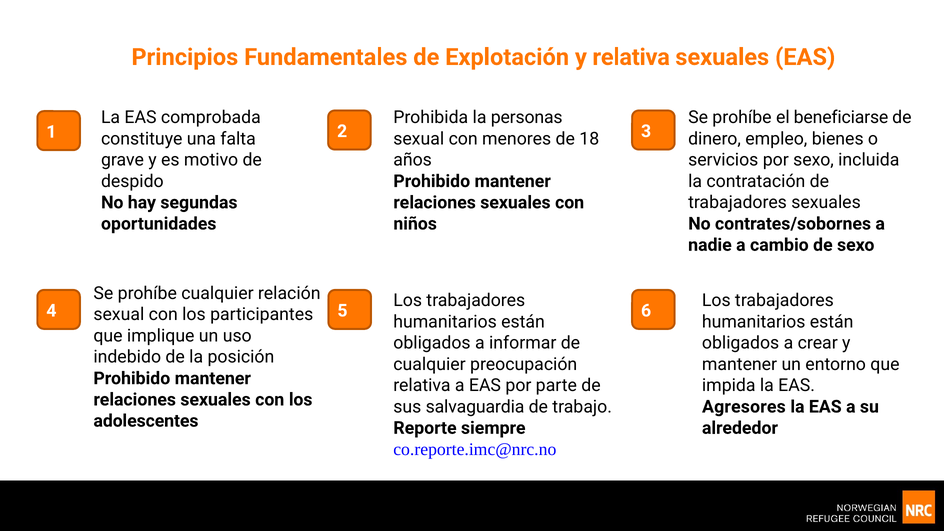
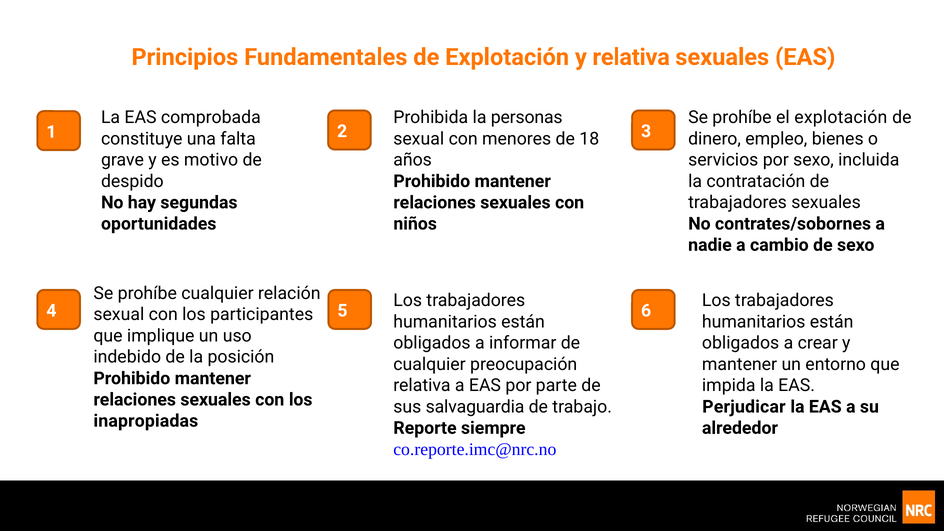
el beneficiarse: beneficiarse -> explotación
Agresores: Agresores -> Perjudicar
adolescentes: adolescentes -> inapropiadas
